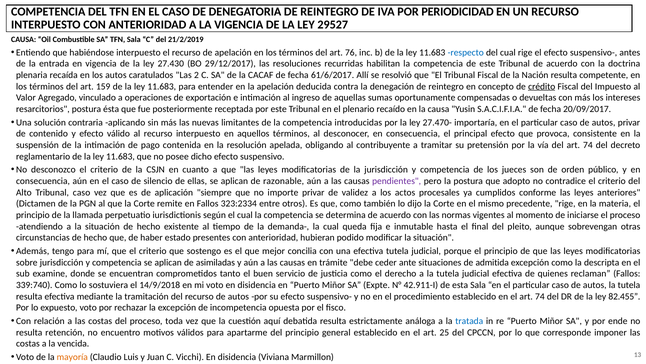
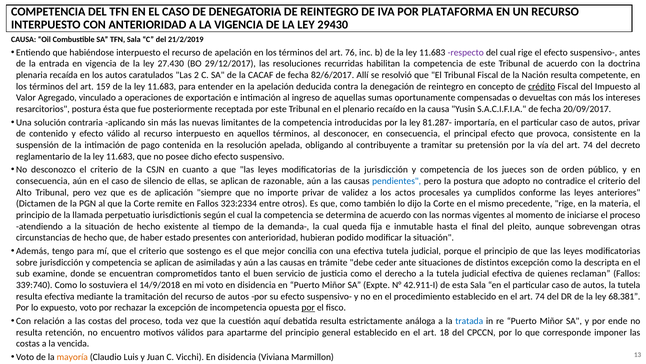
PERIODICIDAD: PERIODICIDAD -> PLATAFORMA
29527: 29527 -> 29430
respecto colour: blue -> purple
61/6/2017: 61/6/2017 -> 82/6/2017
27.470-: 27.470- -> 81.287-
pendientes colour: purple -> blue
Tribunal caso: caso -> pero
admitida: admitida -> distintos
82.455: 82.455 -> 68.381
por at (308, 307) underline: none -> present
25: 25 -> 18
